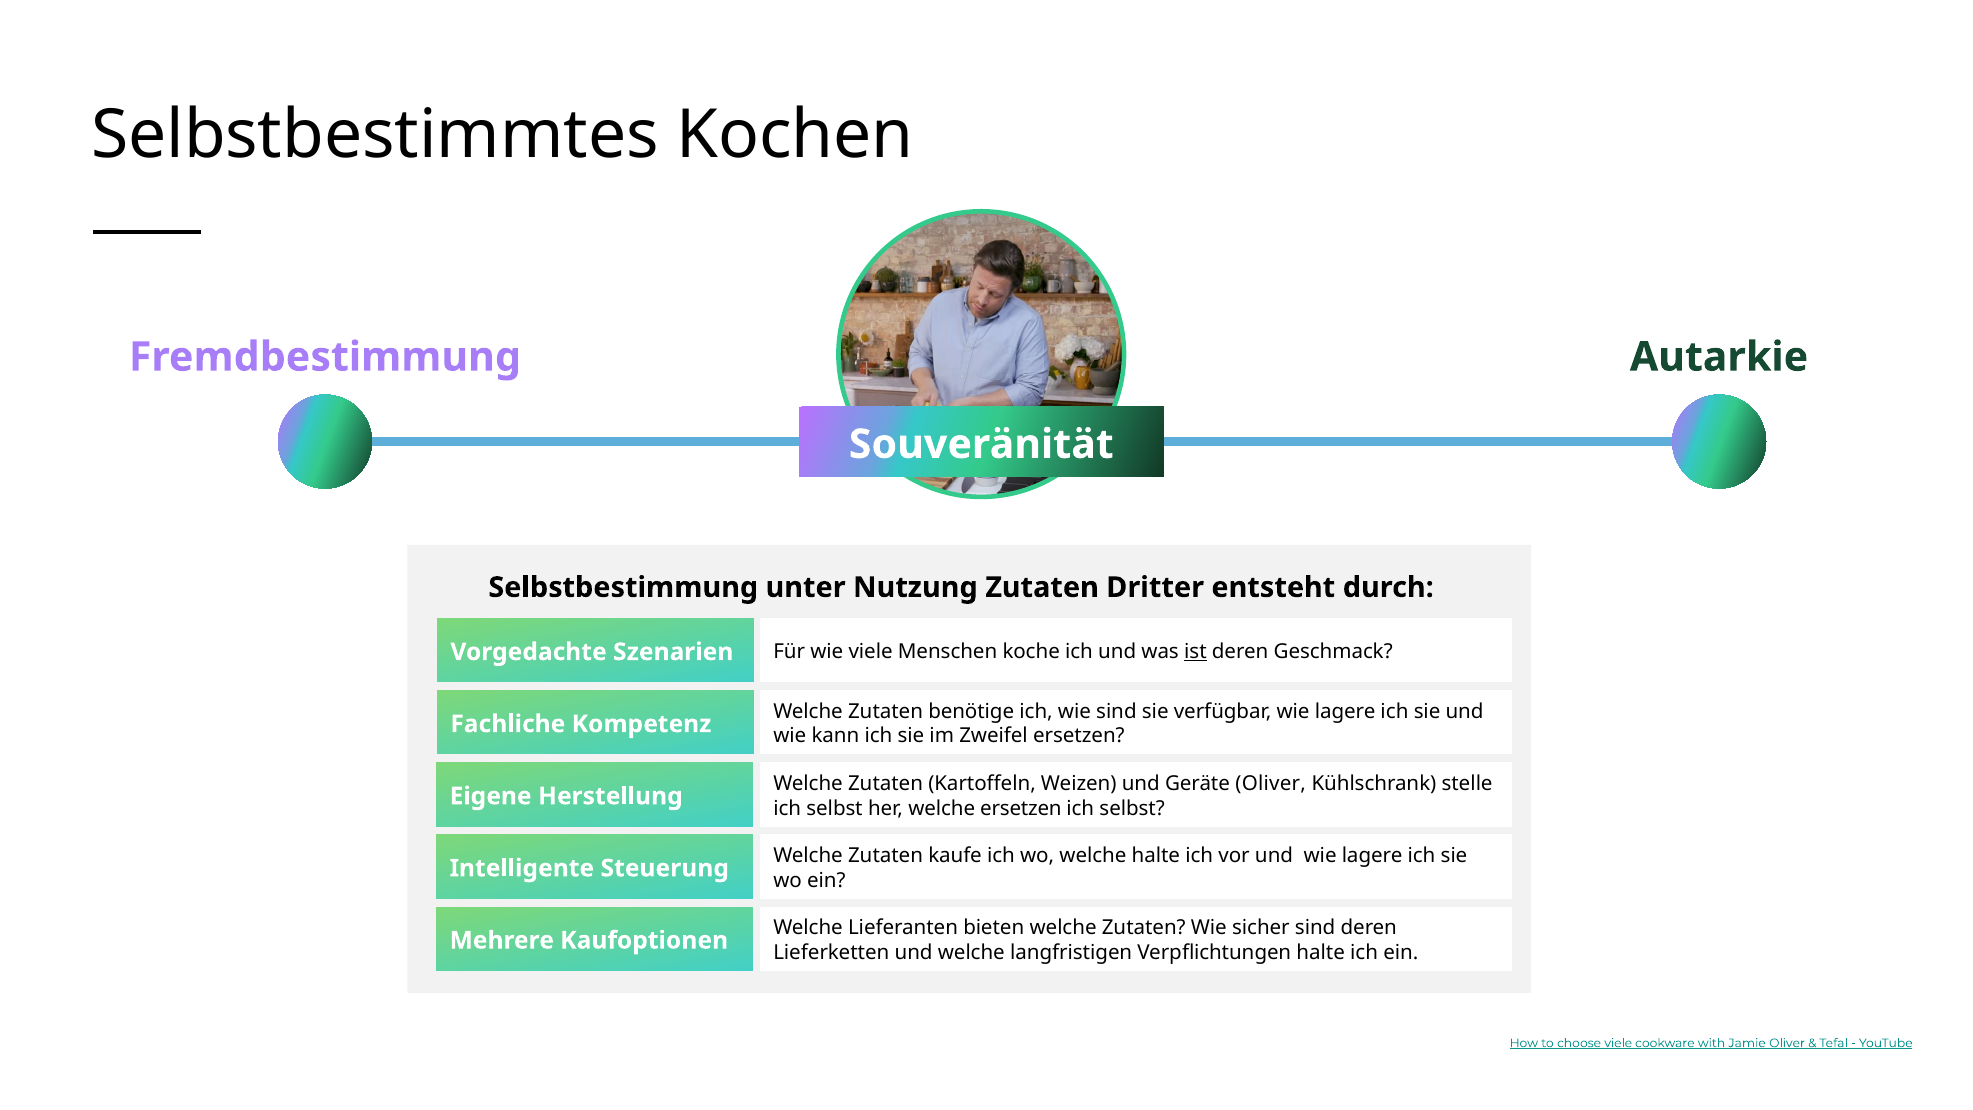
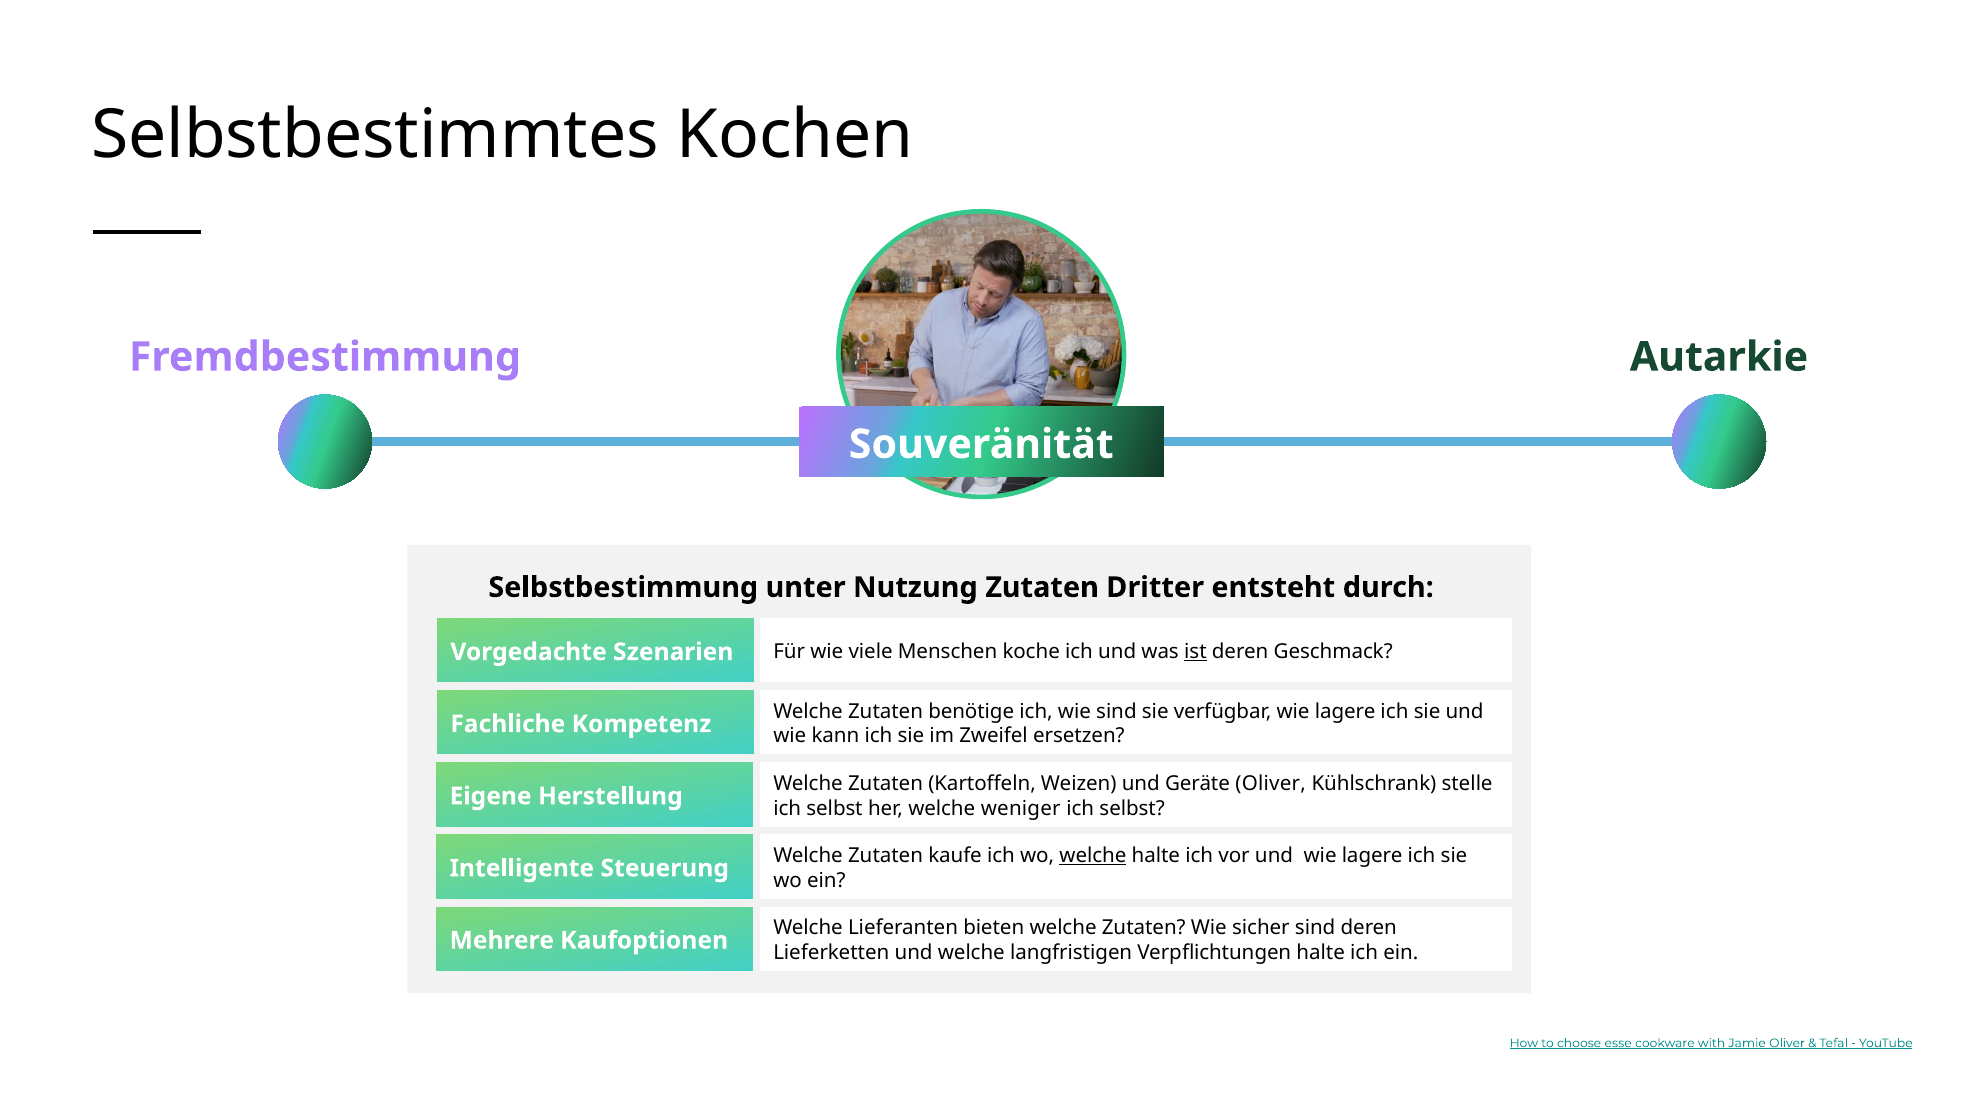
welche ersetzen: ersetzen -> weniger
welche at (1093, 855) underline: none -> present
choose viele: viele -> esse
